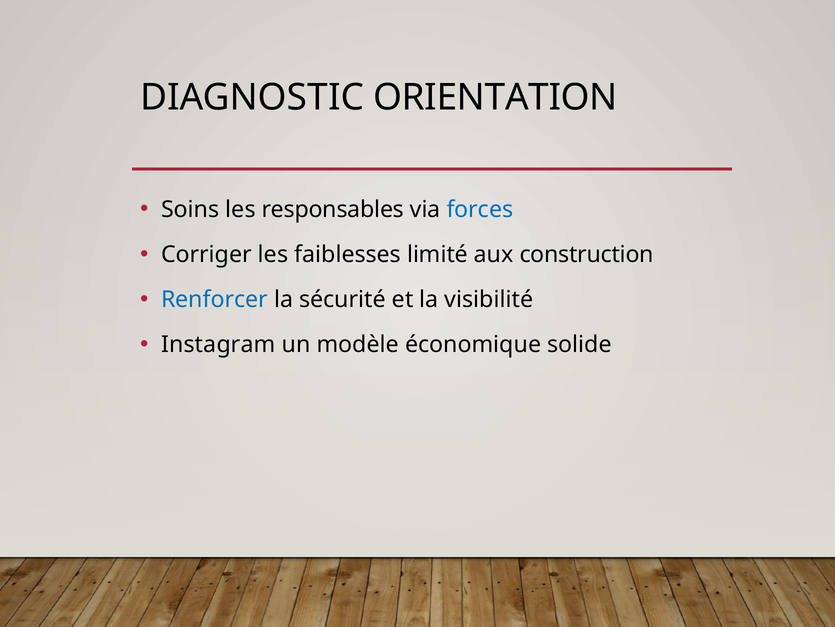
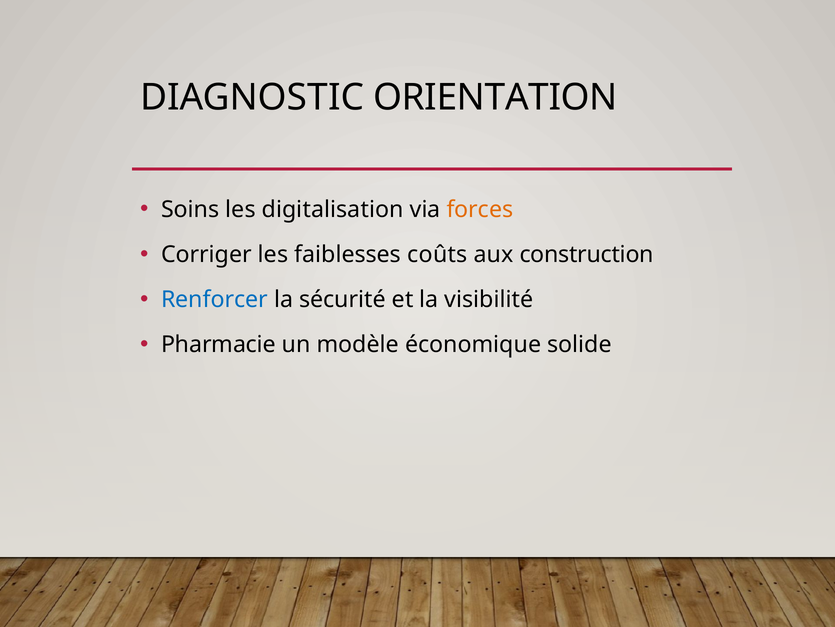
responsables: responsables -> digitalisation
forces colour: blue -> orange
limité: limité -> coûts
Instagram: Instagram -> Pharmacie
